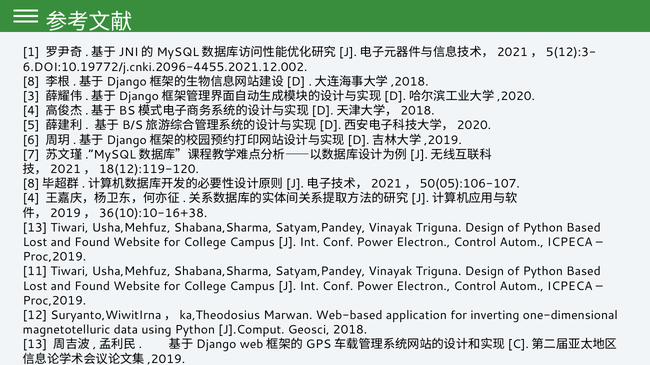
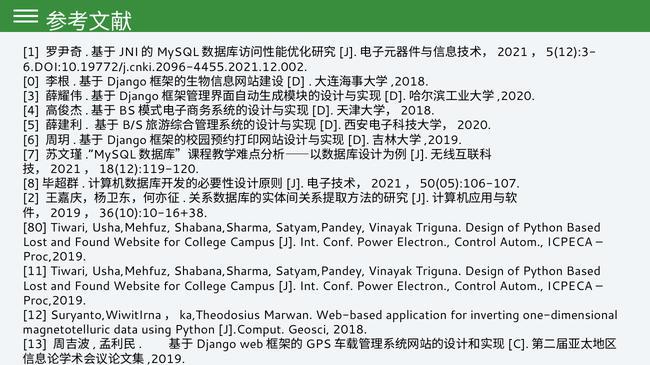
8: 8 -> 0
4 at (31, 199): 4 -> 2
13 at (35, 228): 13 -> 80
